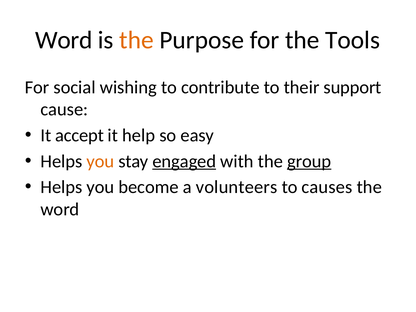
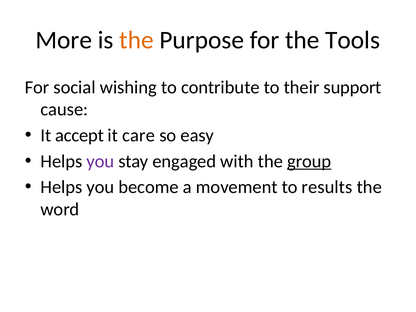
Word at (64, 40): Word -> More
help: help -> care
you at (100, 161) colour: orange -> purple
engaged underline: present -> none
volunteers: volunteers -> movement
causes: causes -> results
